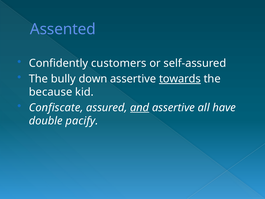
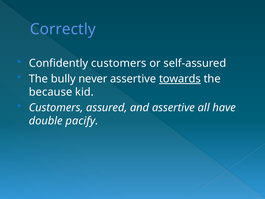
Assented: Assented -> Correctly
down: down -> never
Confiscate at (56, 107): Confiscate -> Customers
and underline: present -> none
